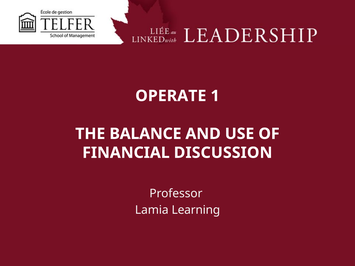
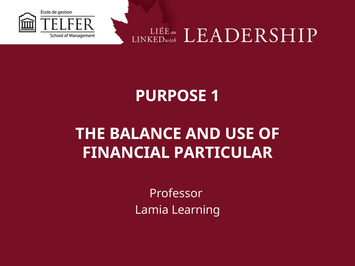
OPERATE: OPERATE -> PURPOSE
DISCUSSION: DISCUSSION -> PARTICULAR
